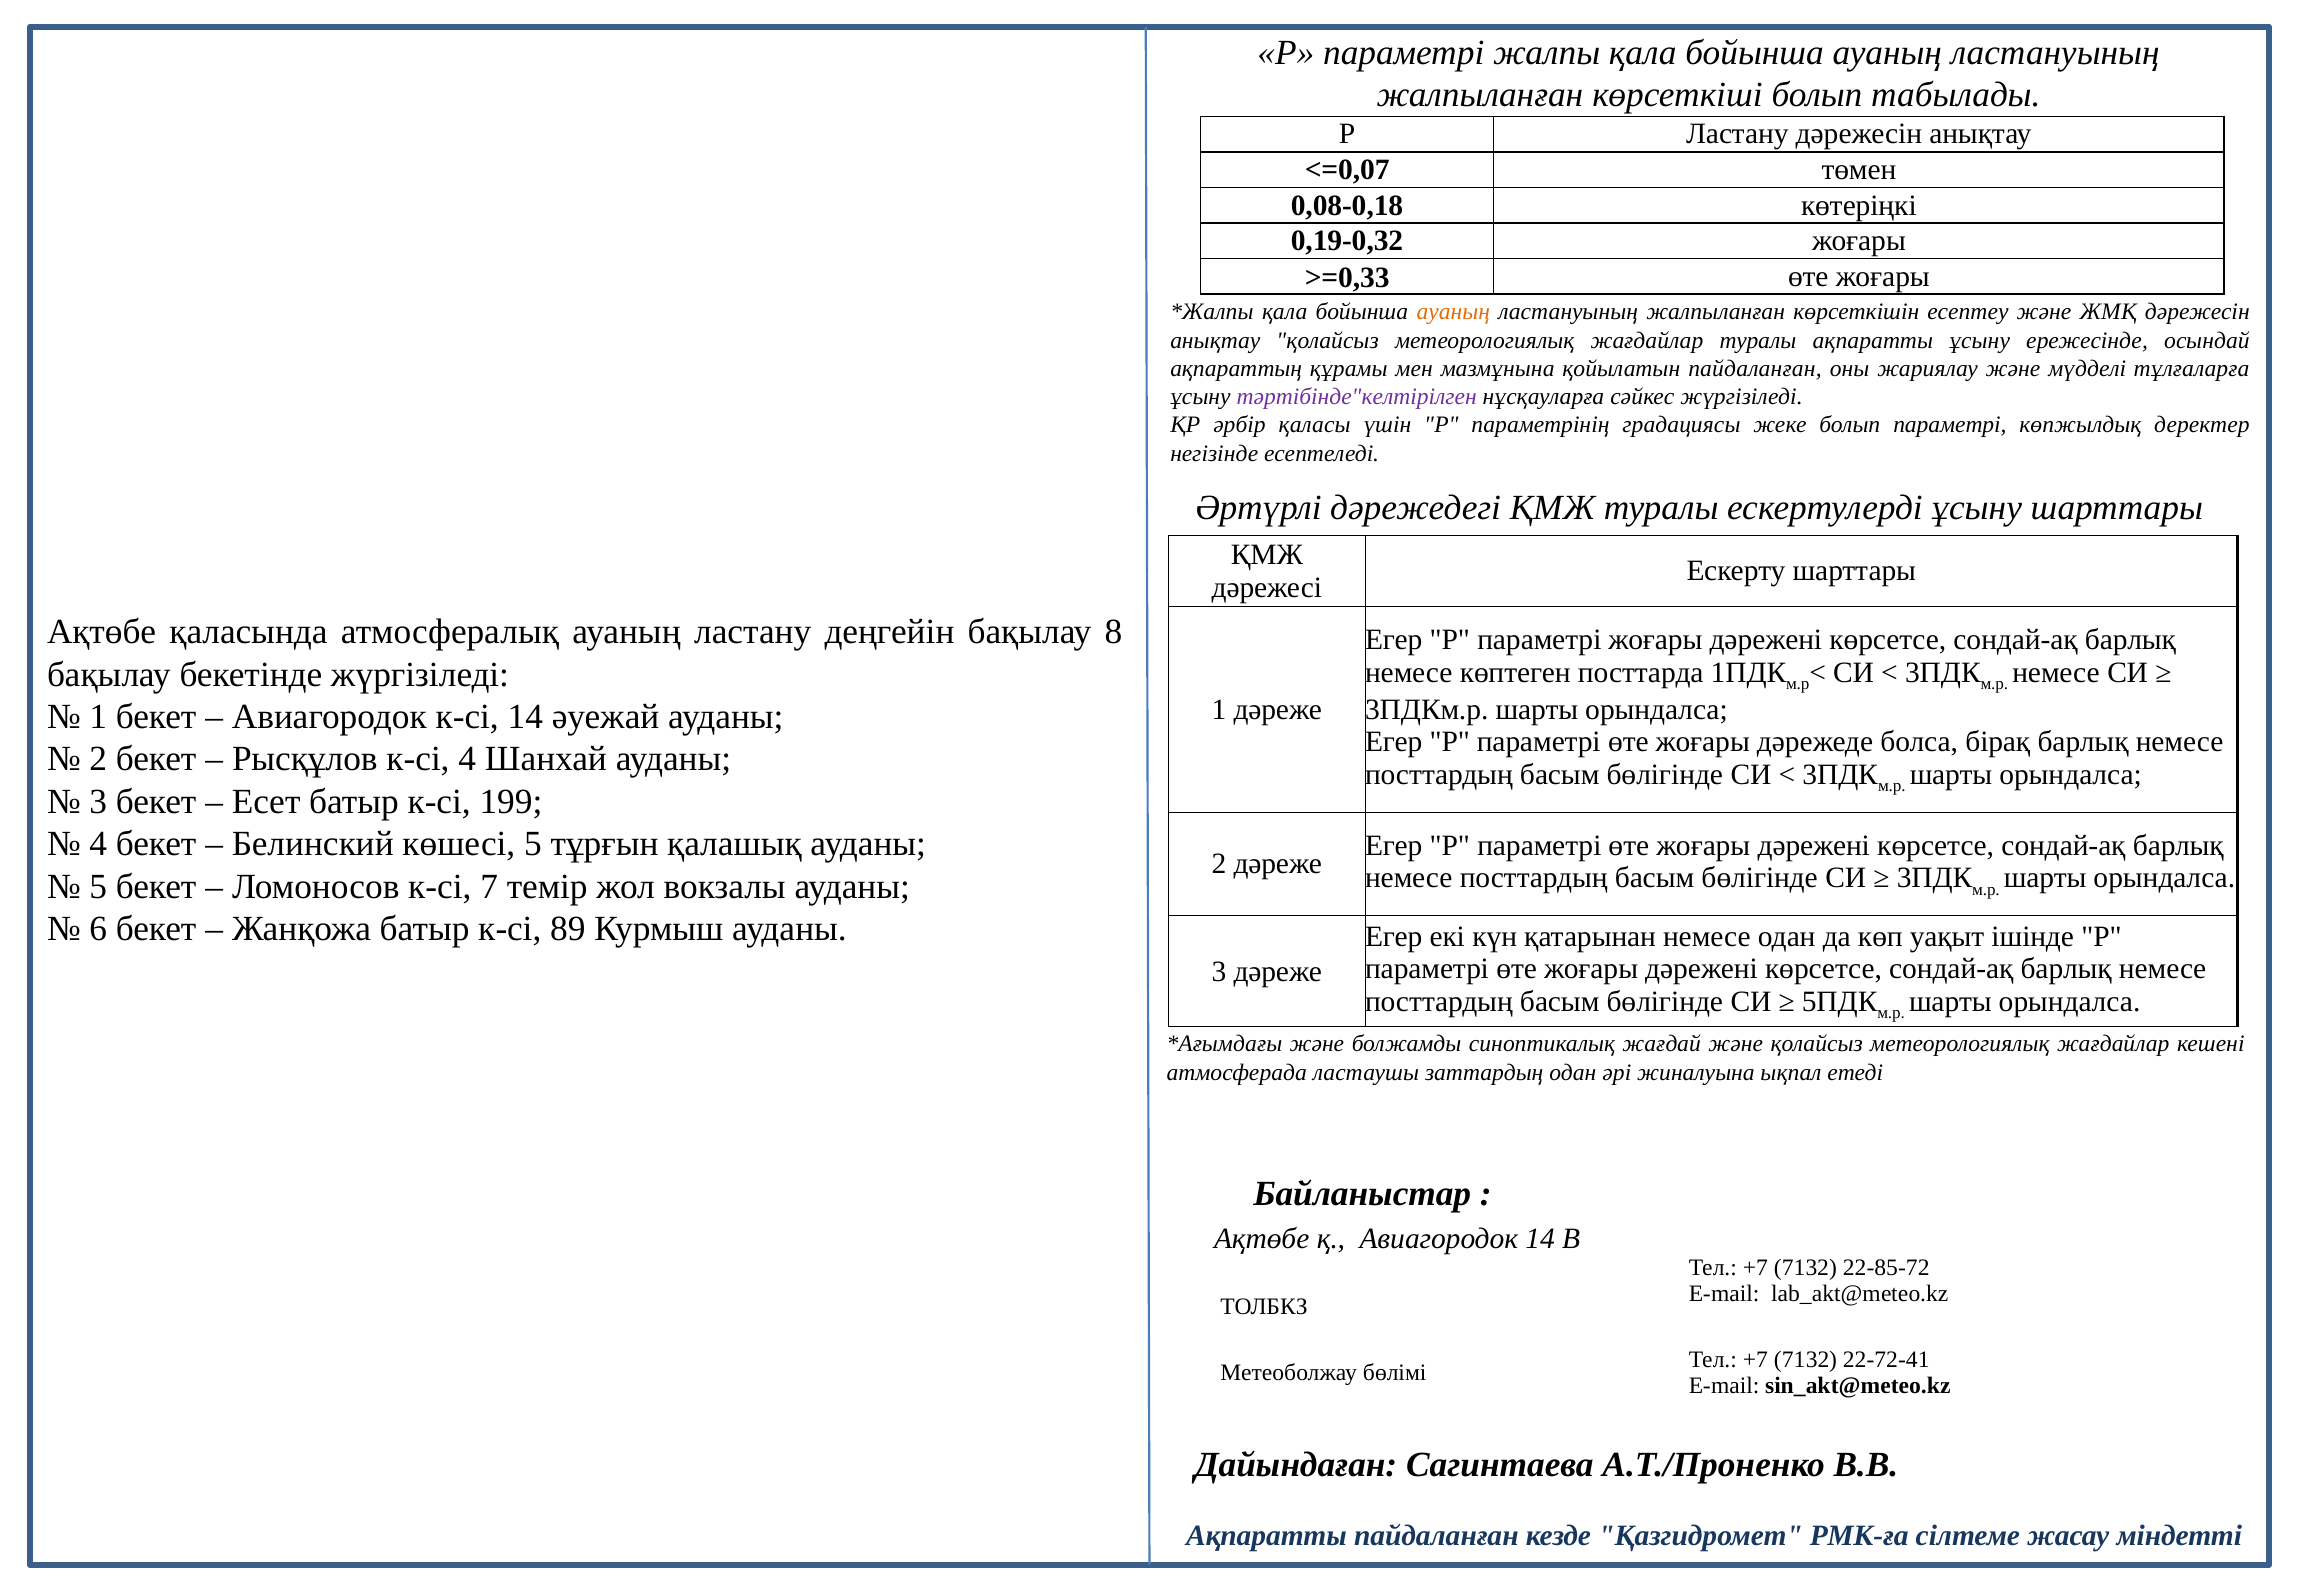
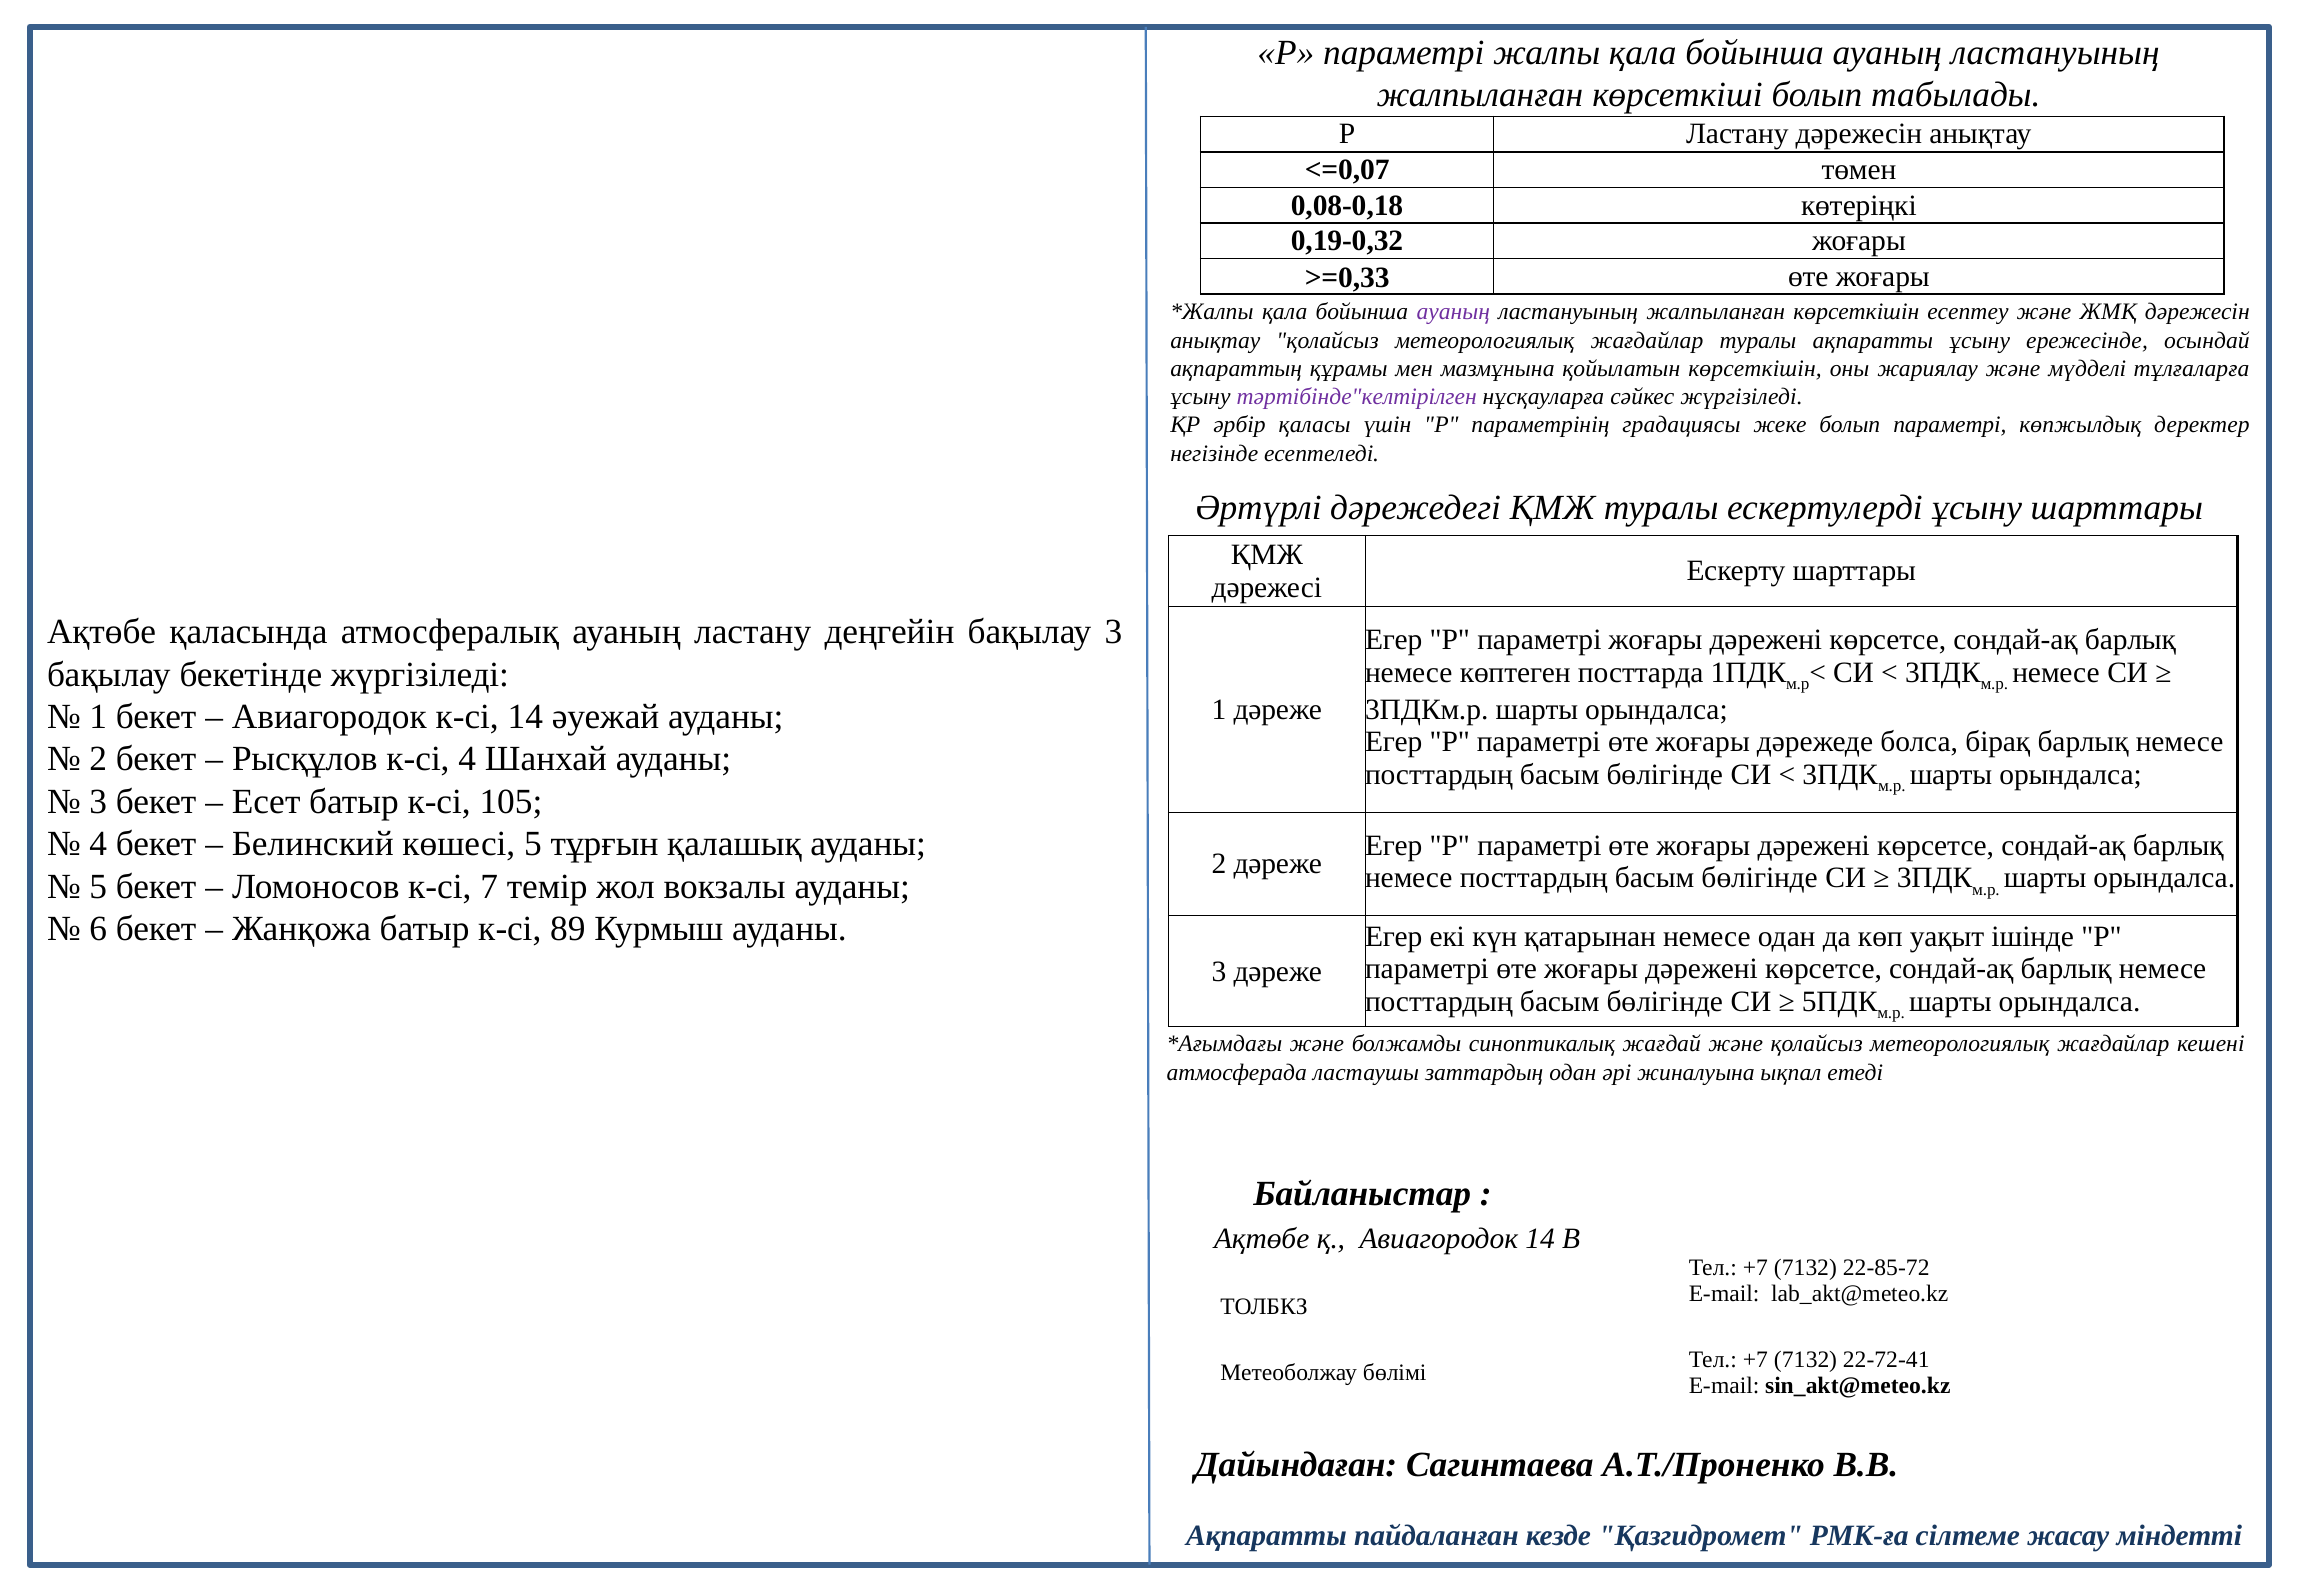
ауаның at (1453, 312) colour: orange -> purple
қойылатын пайдаланған: пайдаланған -> көрсеткішін
бақылау 8: 8 -> 3
199: 199 -> 105
